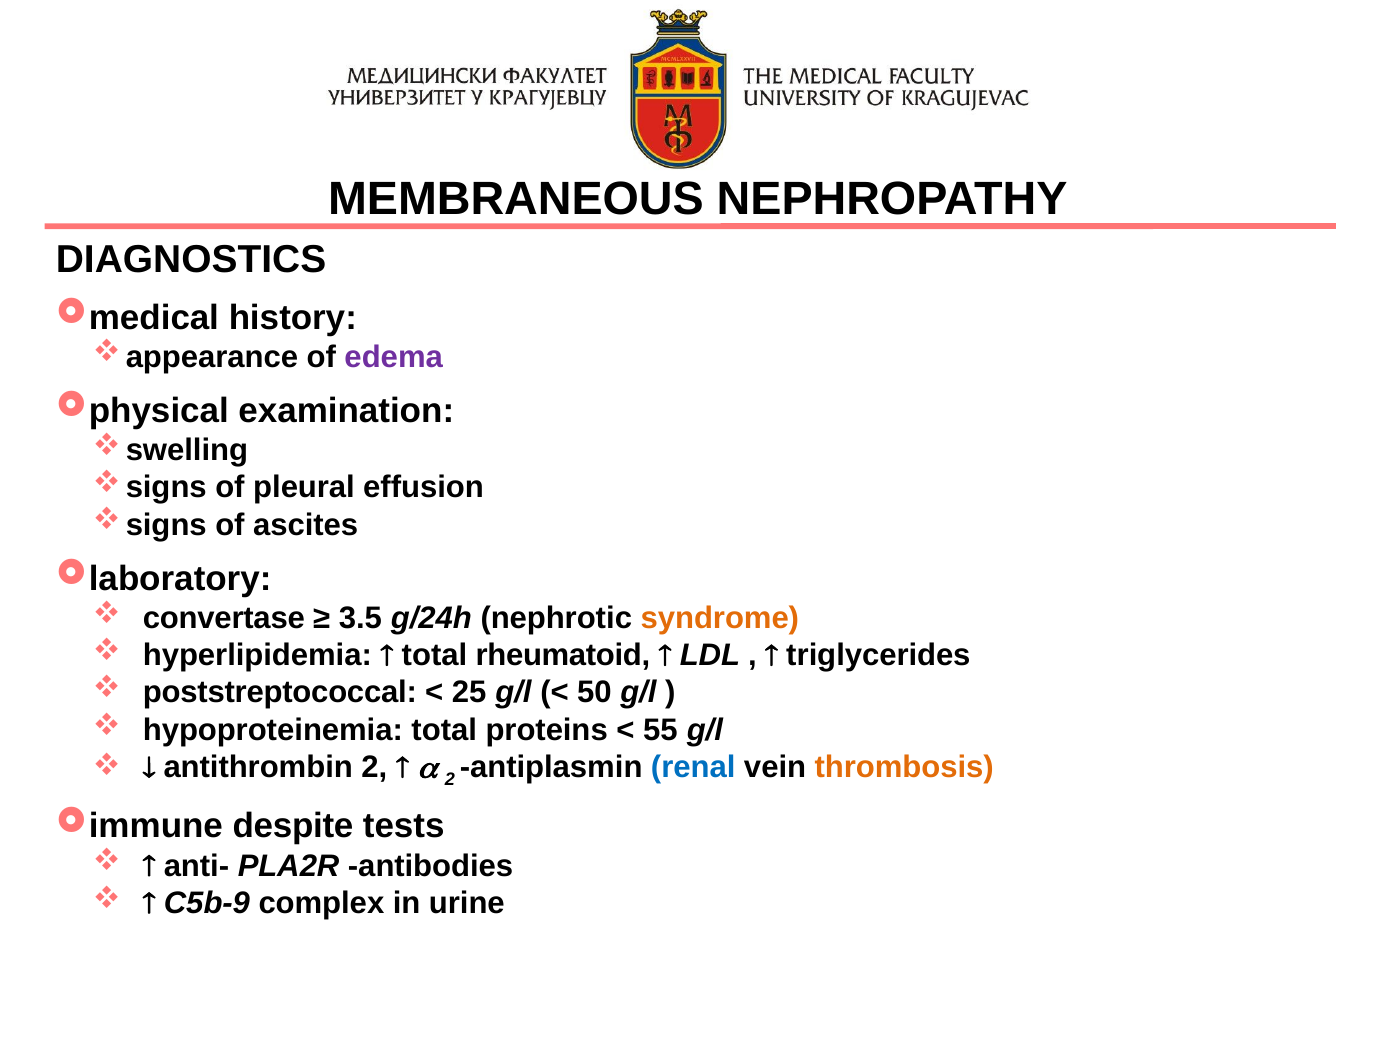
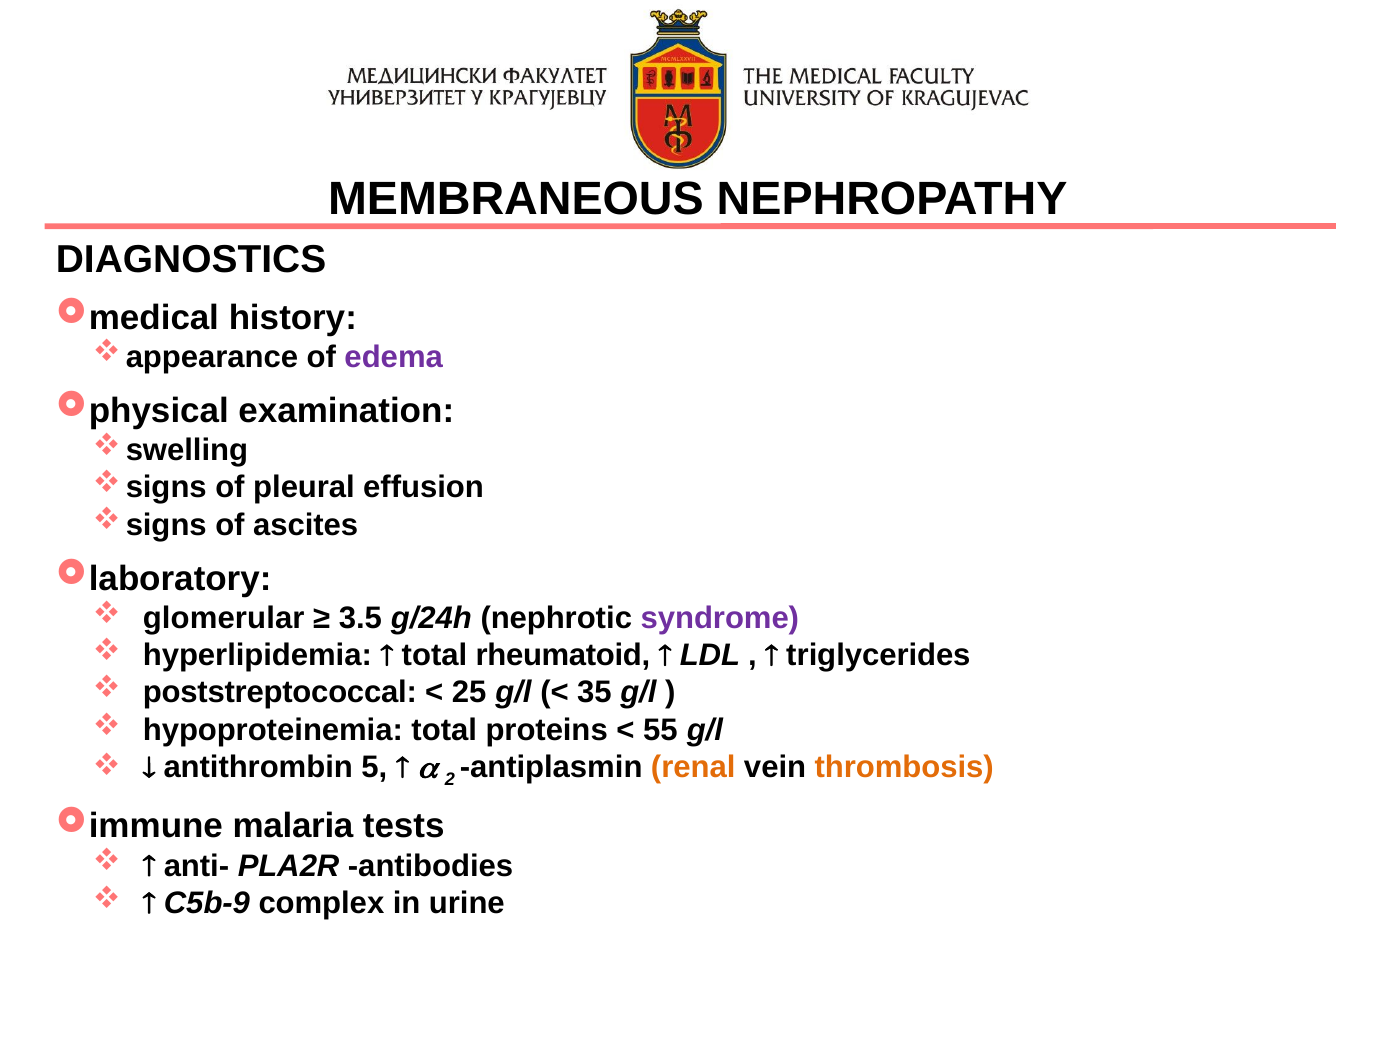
convertase: convertase -> glomerular
syndrome colour: orange -> purple
50: 50 -> 35
antithrombin 2: 2 -> 5
renal colour: blue -> orange
despite: despite -> malaria
